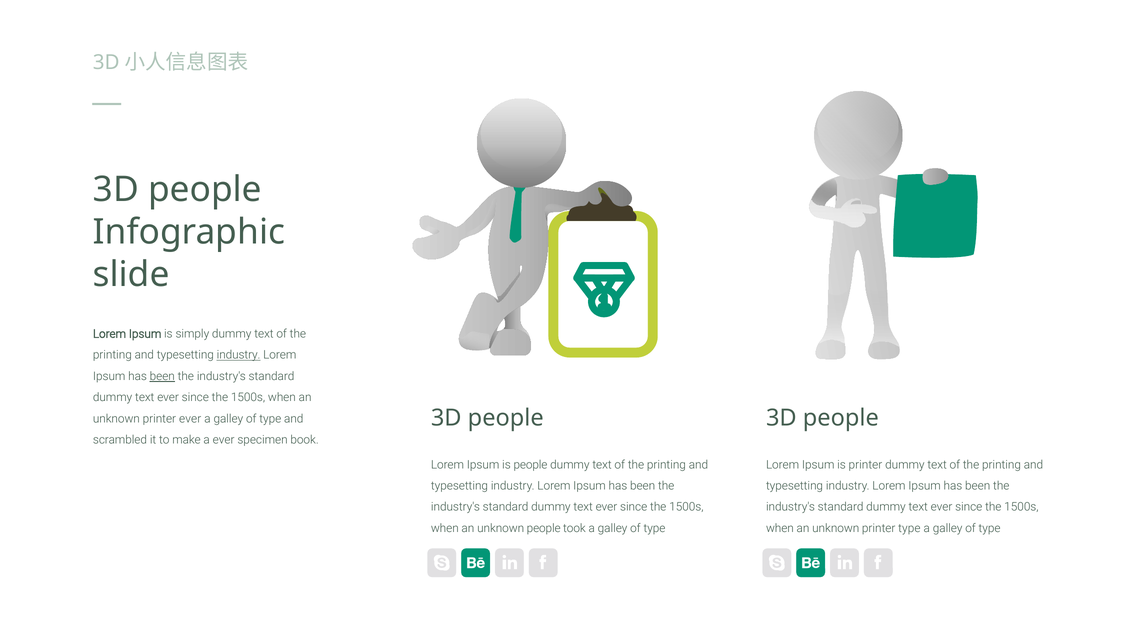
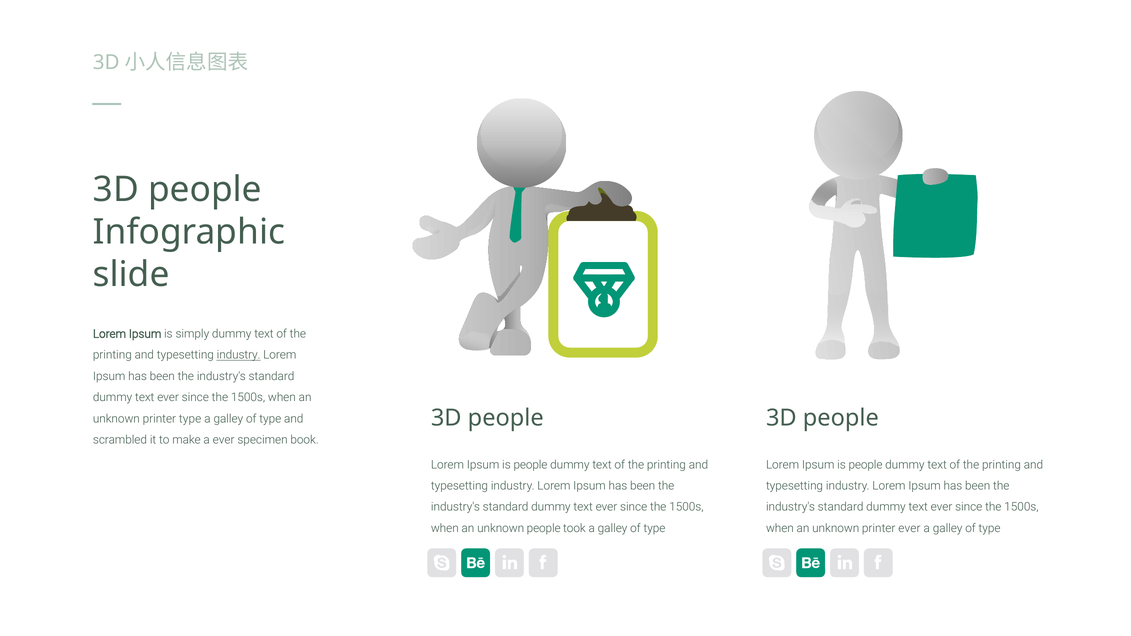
been at (162, 376) underline: present -> none
printer ever: ever -> type
printer at (865, 465): printer -> people
printer type: type -> ever
